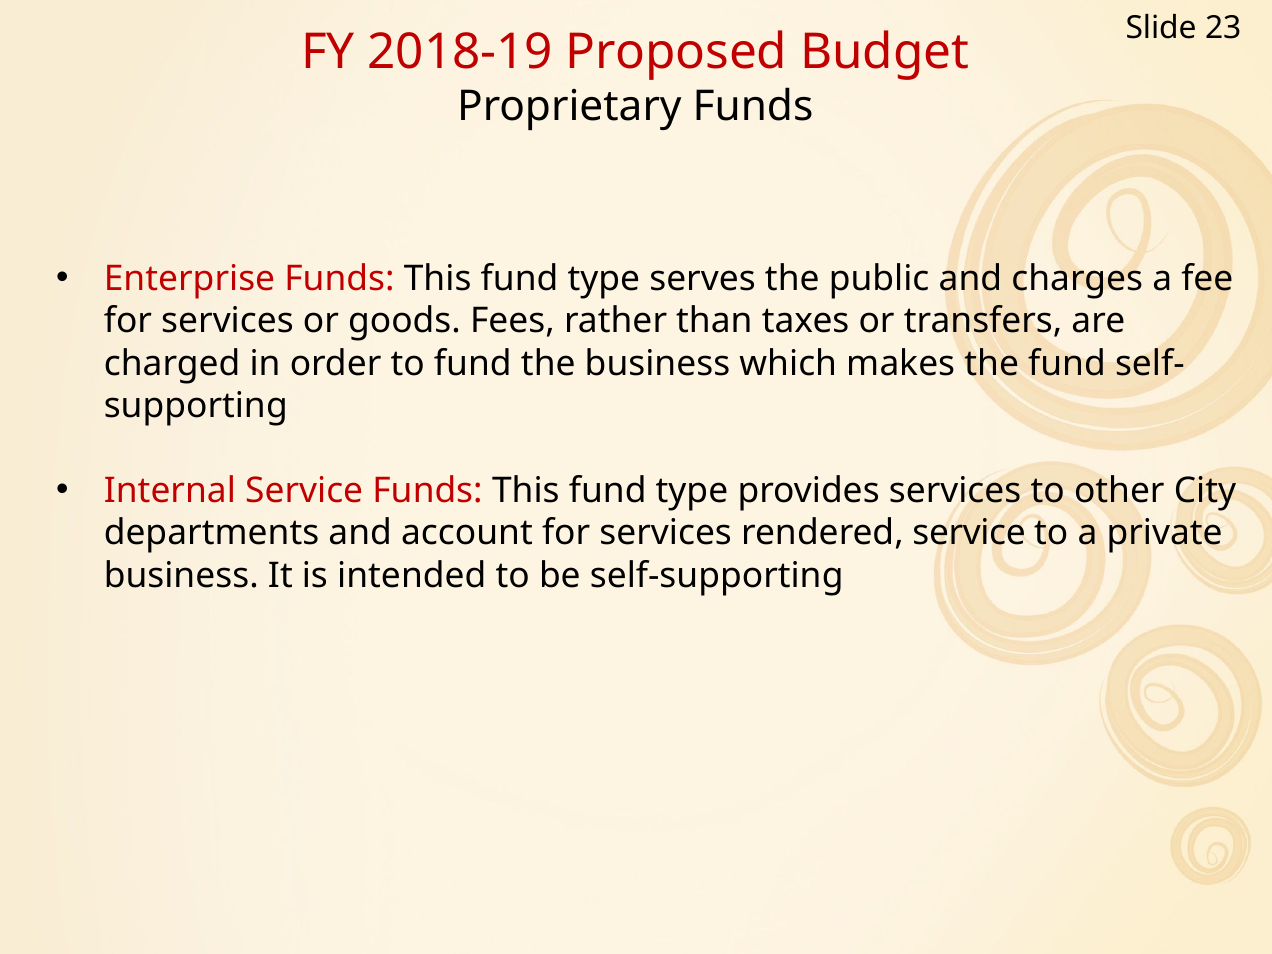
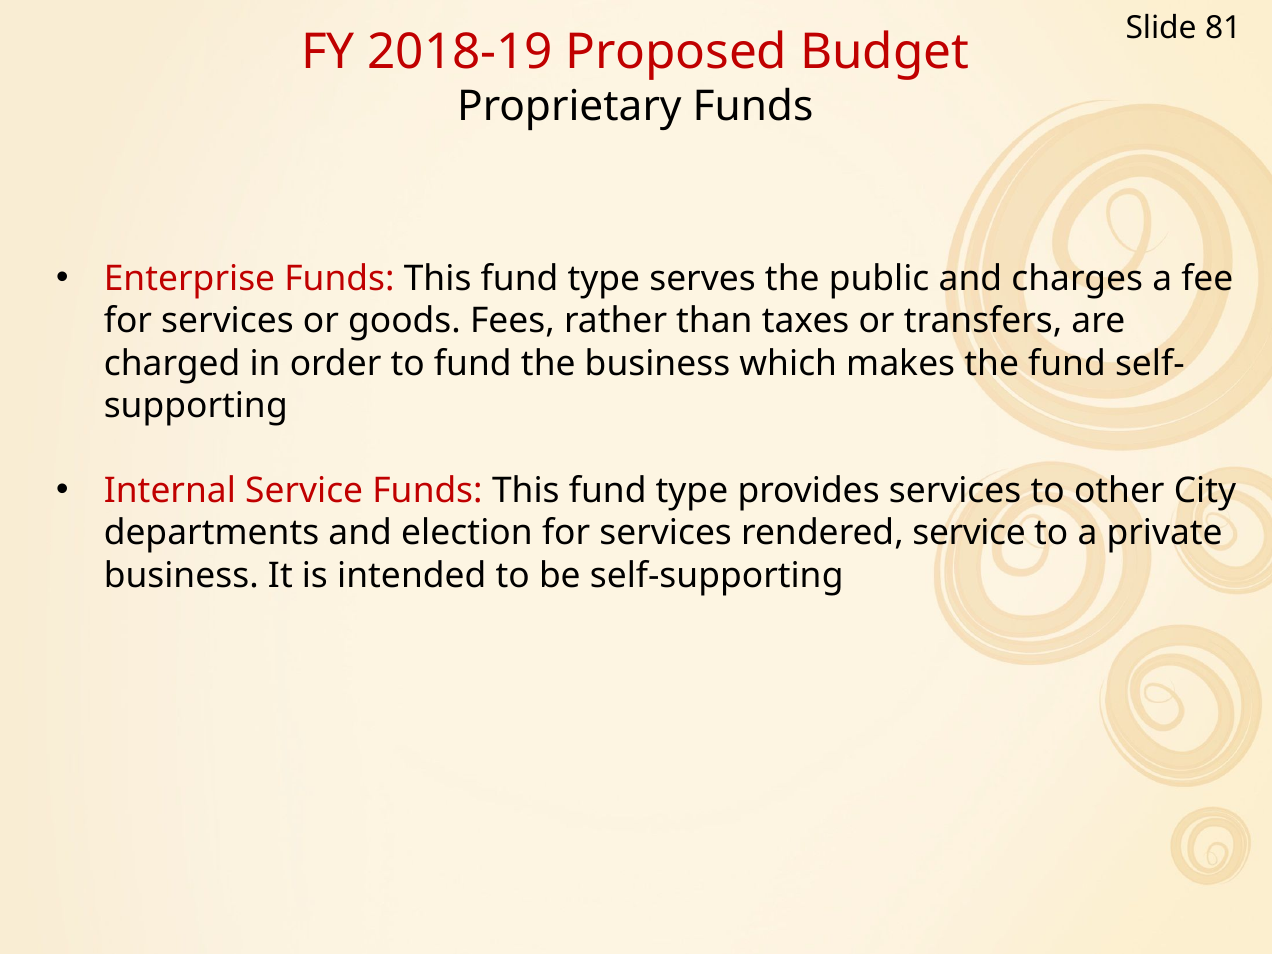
23: 23 -> 81
account: account -> election
